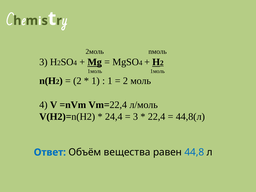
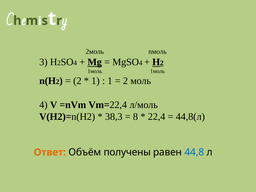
24,4: 24,4 -> 38,3
3 at (135, 117): 3 -> 8
Ответ colour: blue -> orange
вещества: вещества -> получены
